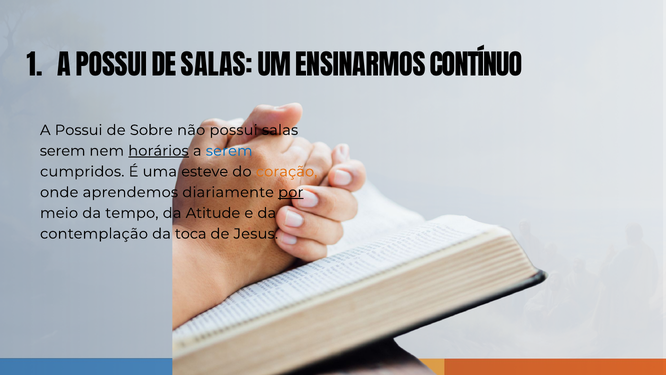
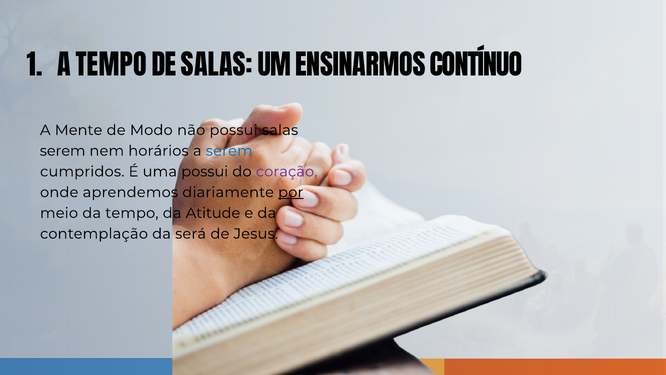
POSSUI at (111, 66): POSSUI -> TEMPO
Possui at (79, 130): Possui -> Mente
Sobre: Sobre -> Modo
horários underline: present -> none
uma esteve: esteve -> possui
coração colour: orange -> purple
toca: toca -> será
